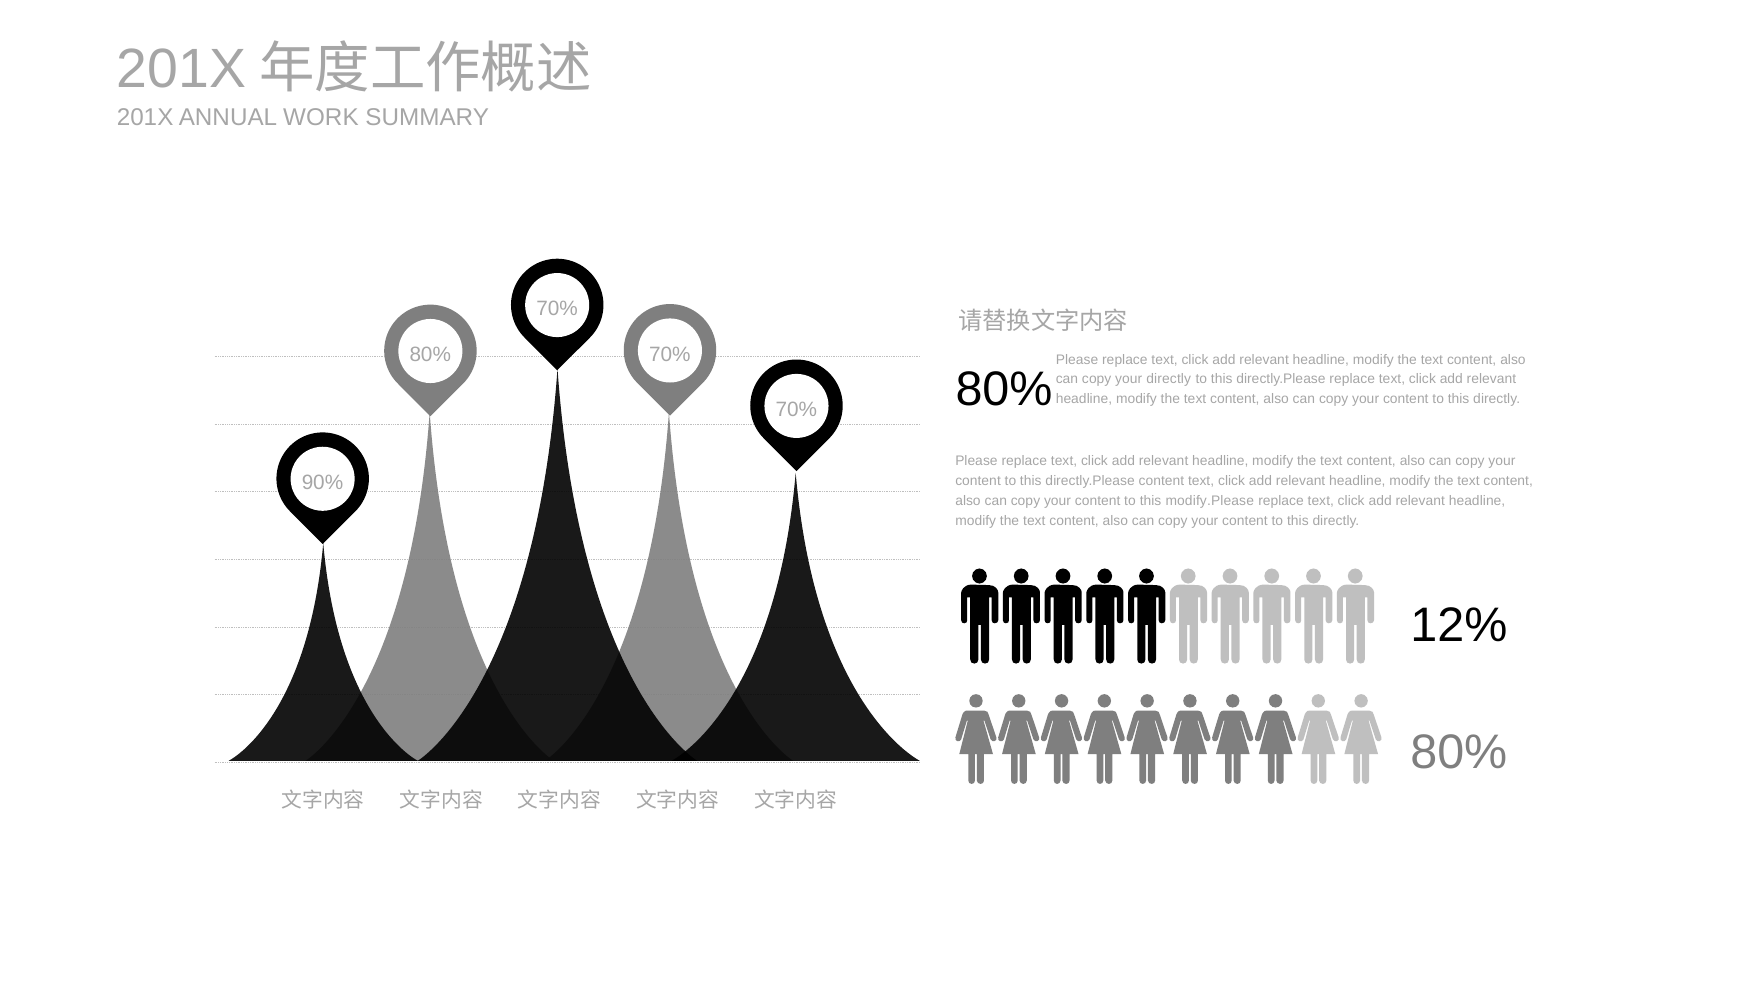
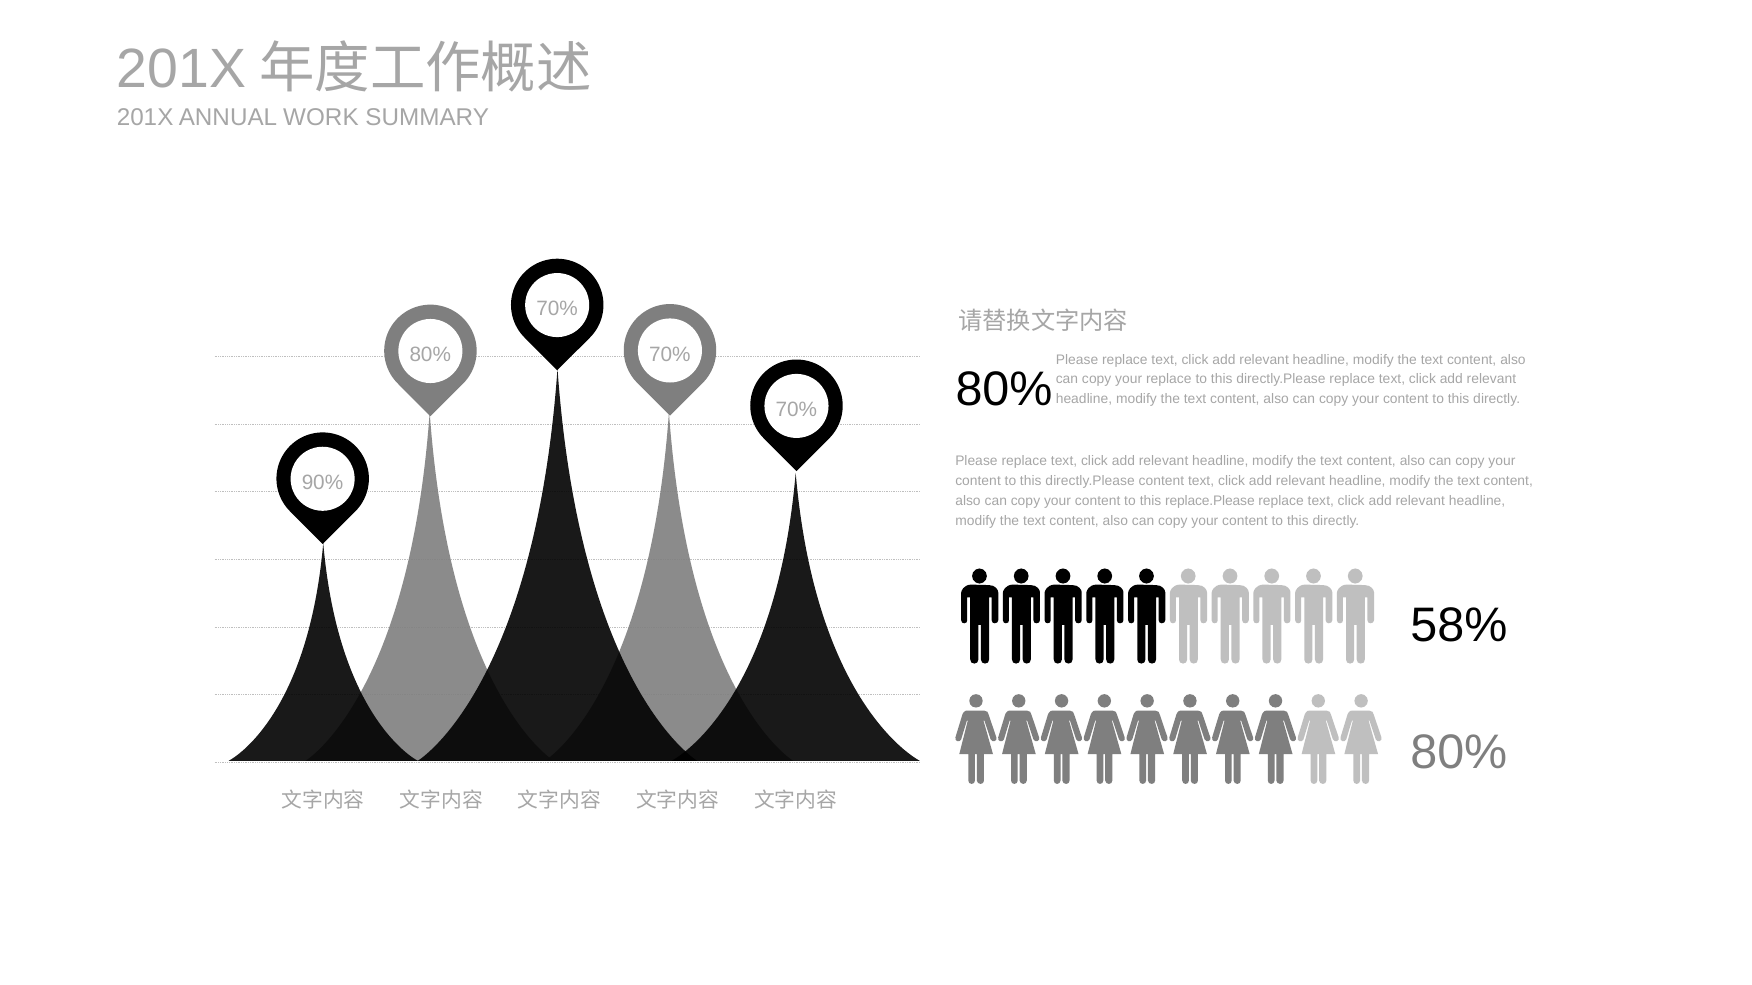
your directly: directly -> replace
modify.Please: modify.Please -> replace.Please
12%: 12% -> 58%
